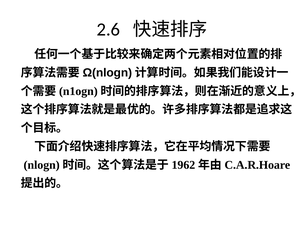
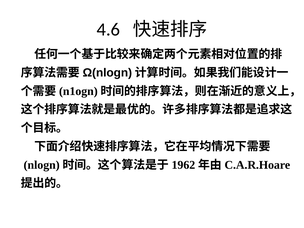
2.6: 2.6 -> 4.6
